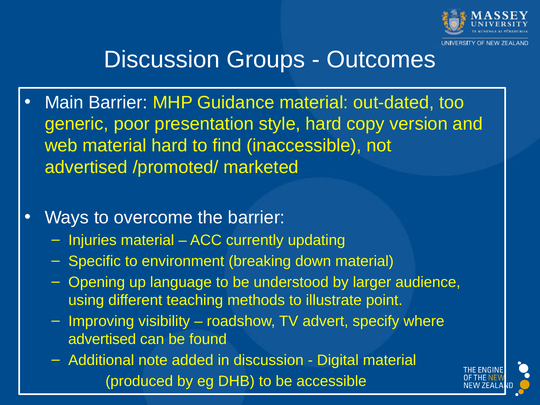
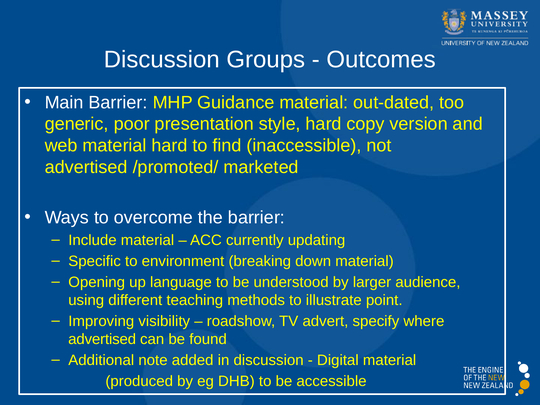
Injuries: Injuries -> Include
